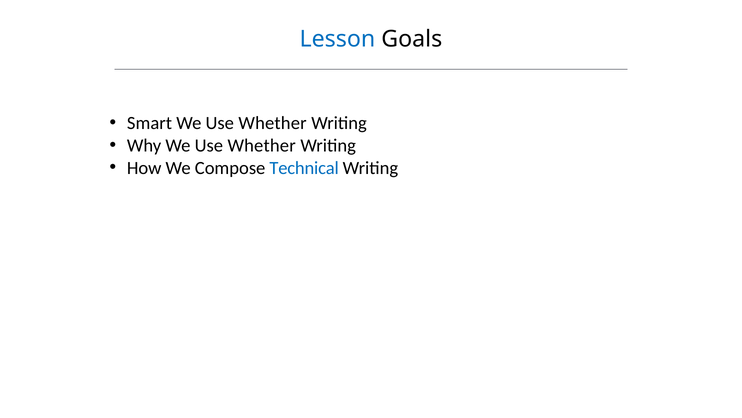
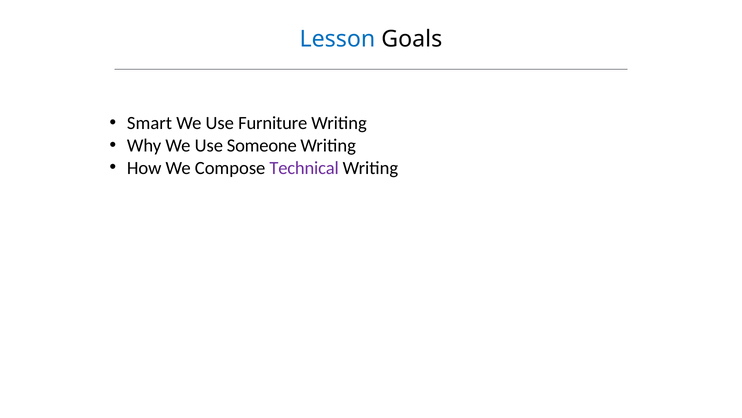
Whether at (273, 123): Whether -> Furniture
Why We Use Whether: Whether -> Someone
Technical colour: blue -> purple
